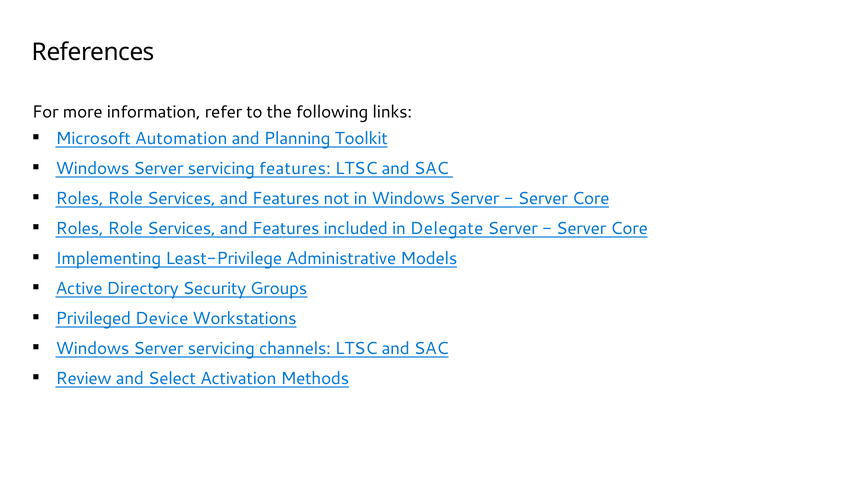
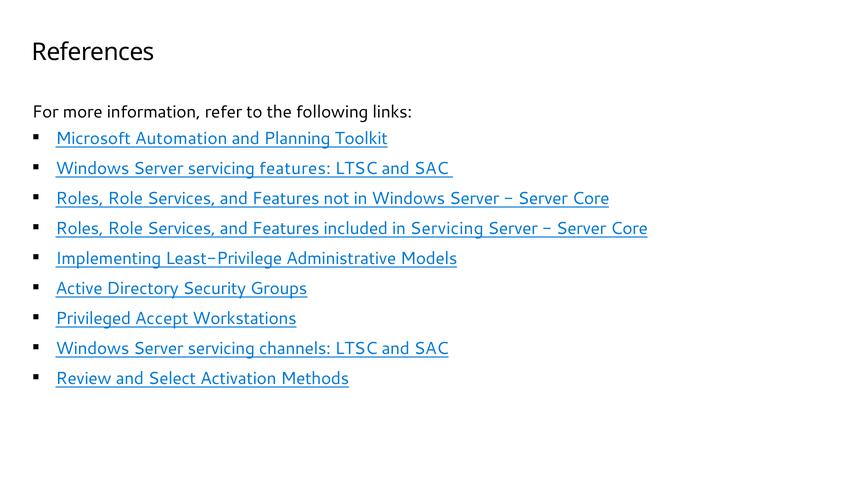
in Delegate: Delegate -> Servicing
Device: Device -> Accept
